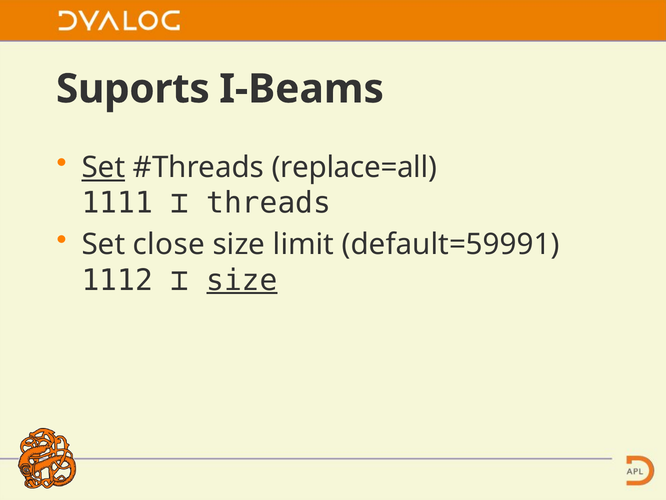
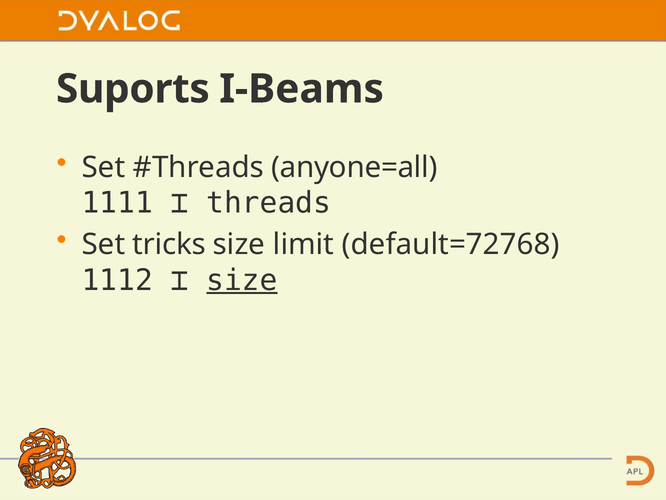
Set at (103, 167) underline: present -> none
replace=all: replace=all -> anyone=all
close: close -> tricks
default=59991: default=59991 -> default=72768
